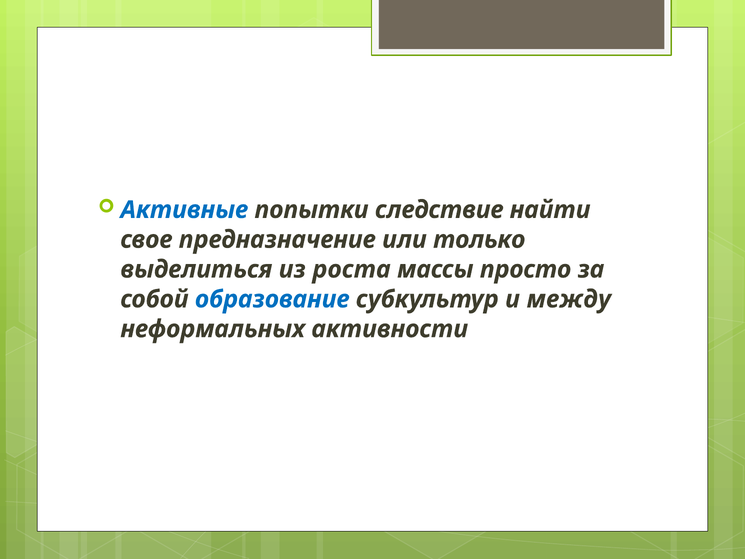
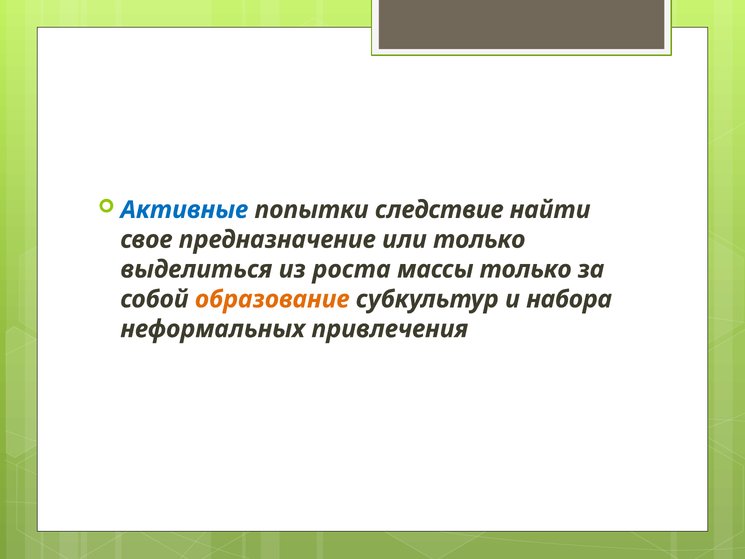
массы просто: просто -> только
образование colour: blue -> orange
между: между -> набора
активности: активности -> привлечения
